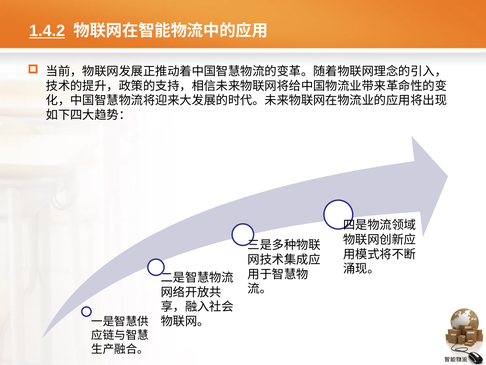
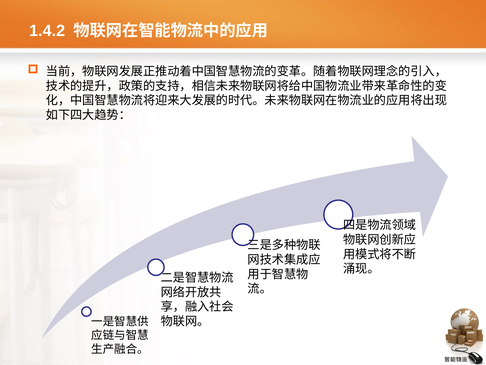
1.4.2 underline: present -> none
